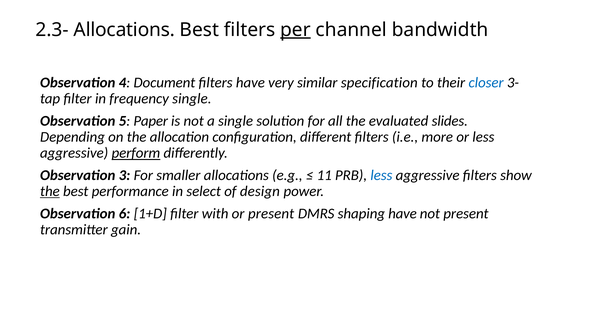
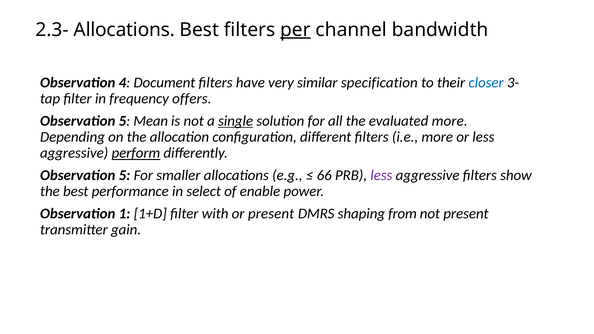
frequency single: single -> offers
Paper: Paper -> Mean
single at (236, 121) underline: none -> present
evaluated slides: slides -> more
3 at (125, 175): 3 -> 5
11: 11 -> 66
less at (381, 175) colour: blue -> purple
the at (50, 191) underline: present -> none
design: design -> enable
6: 6 -> 1
shaping have: have -> from
